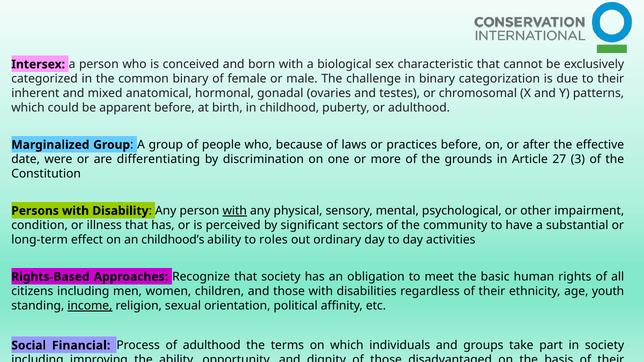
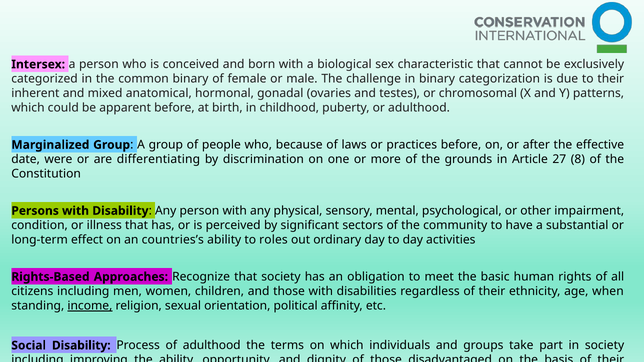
3: 3 -> 8
with at (235, 211) underline: present -> none
childhood’s: childhood’s -> countries’s
youth: youth -> when
Social Financial: Financial -> Disability
